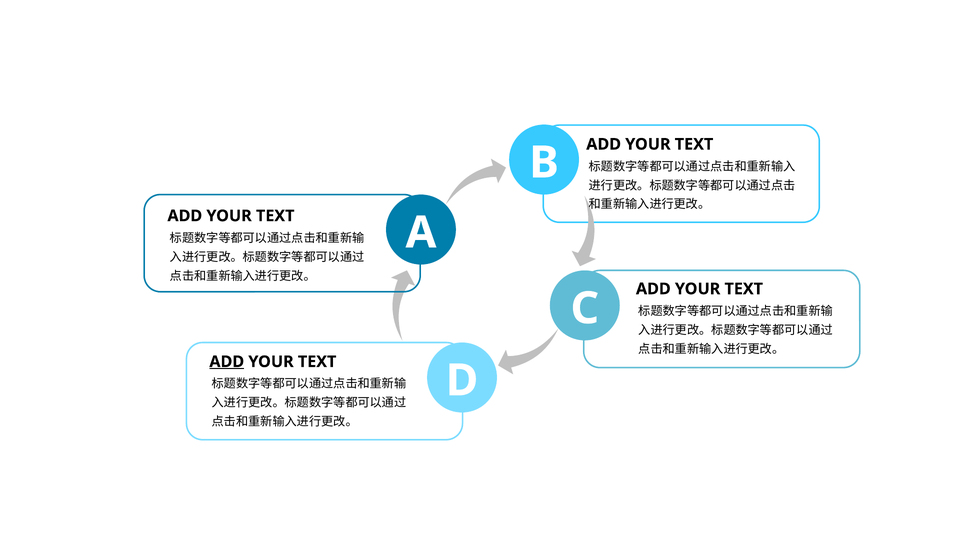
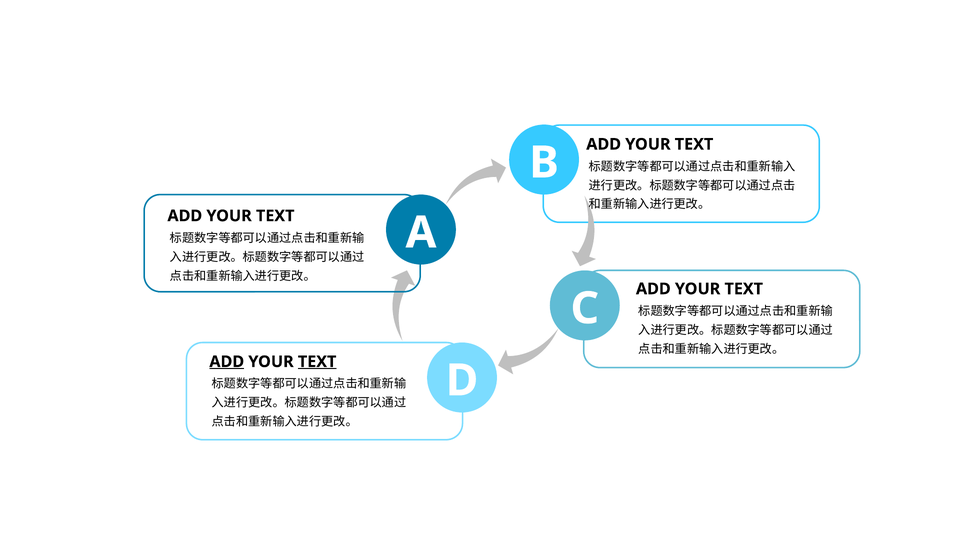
TEXT at (317, 361) underline: none -> present
